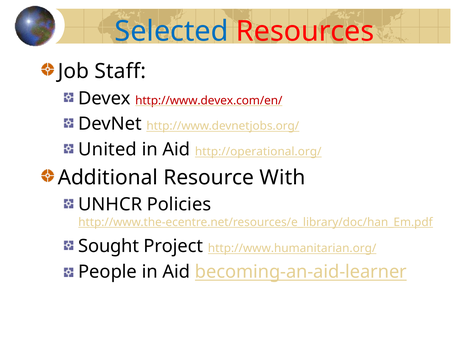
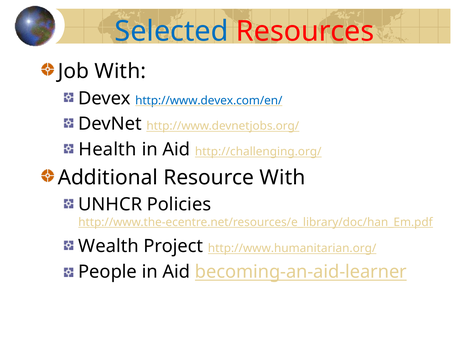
Job Staff: Staff -> With
http://www.devex.com/en/ colour: red -> blue
United: United -> Health
http://operational.org/: http://operational.org/ -> http://challenging.org/
Sought: Sought -> Wealth
